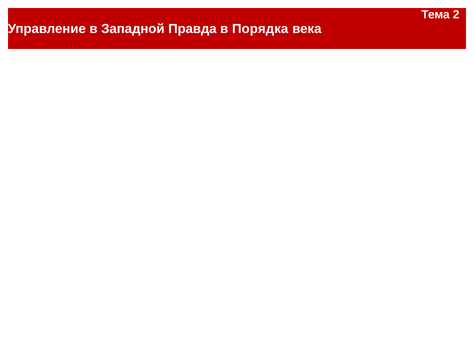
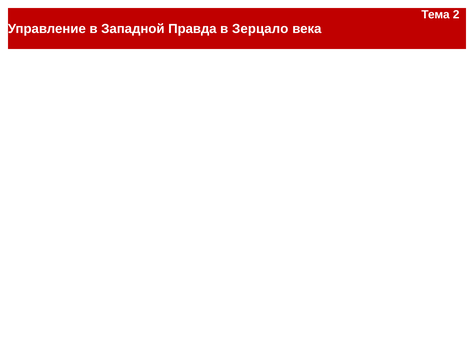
Порядка: Порядка -> Зерцало
